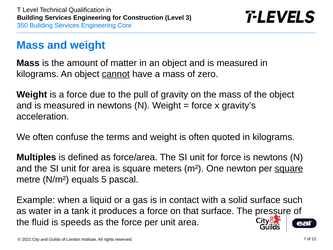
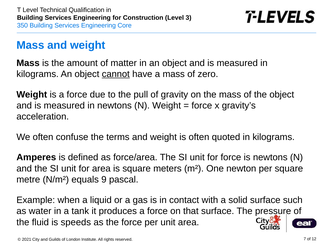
Multiples: Multiples -> Amperes
square at (289, 168) underline: present -> none
5: 5 -> 9
